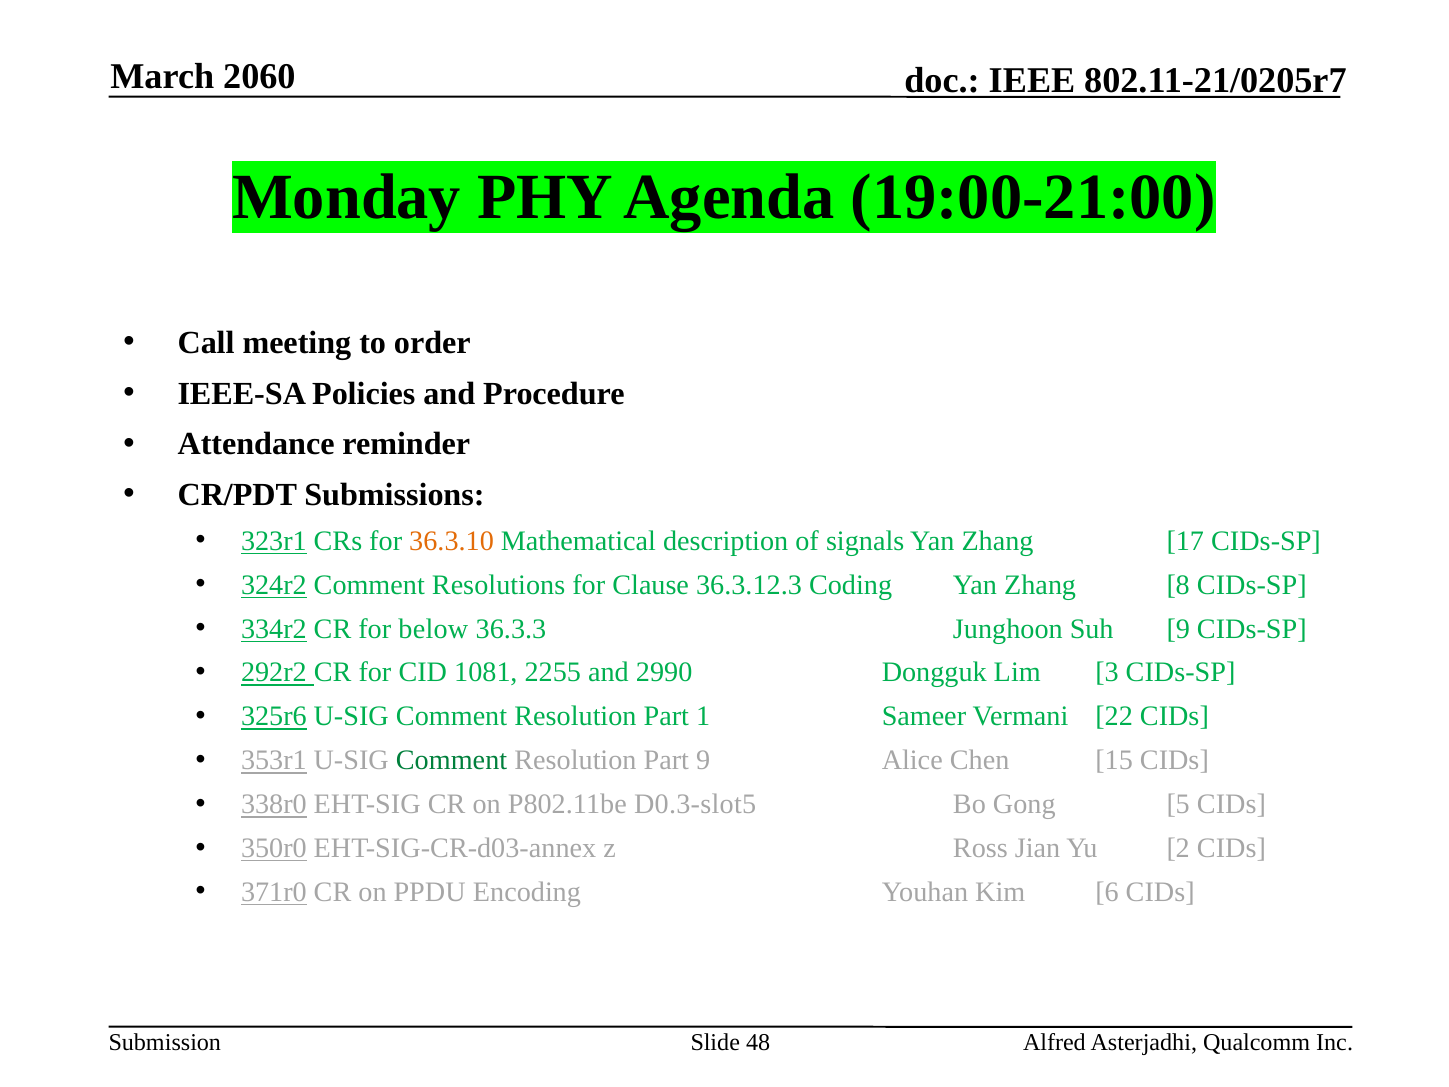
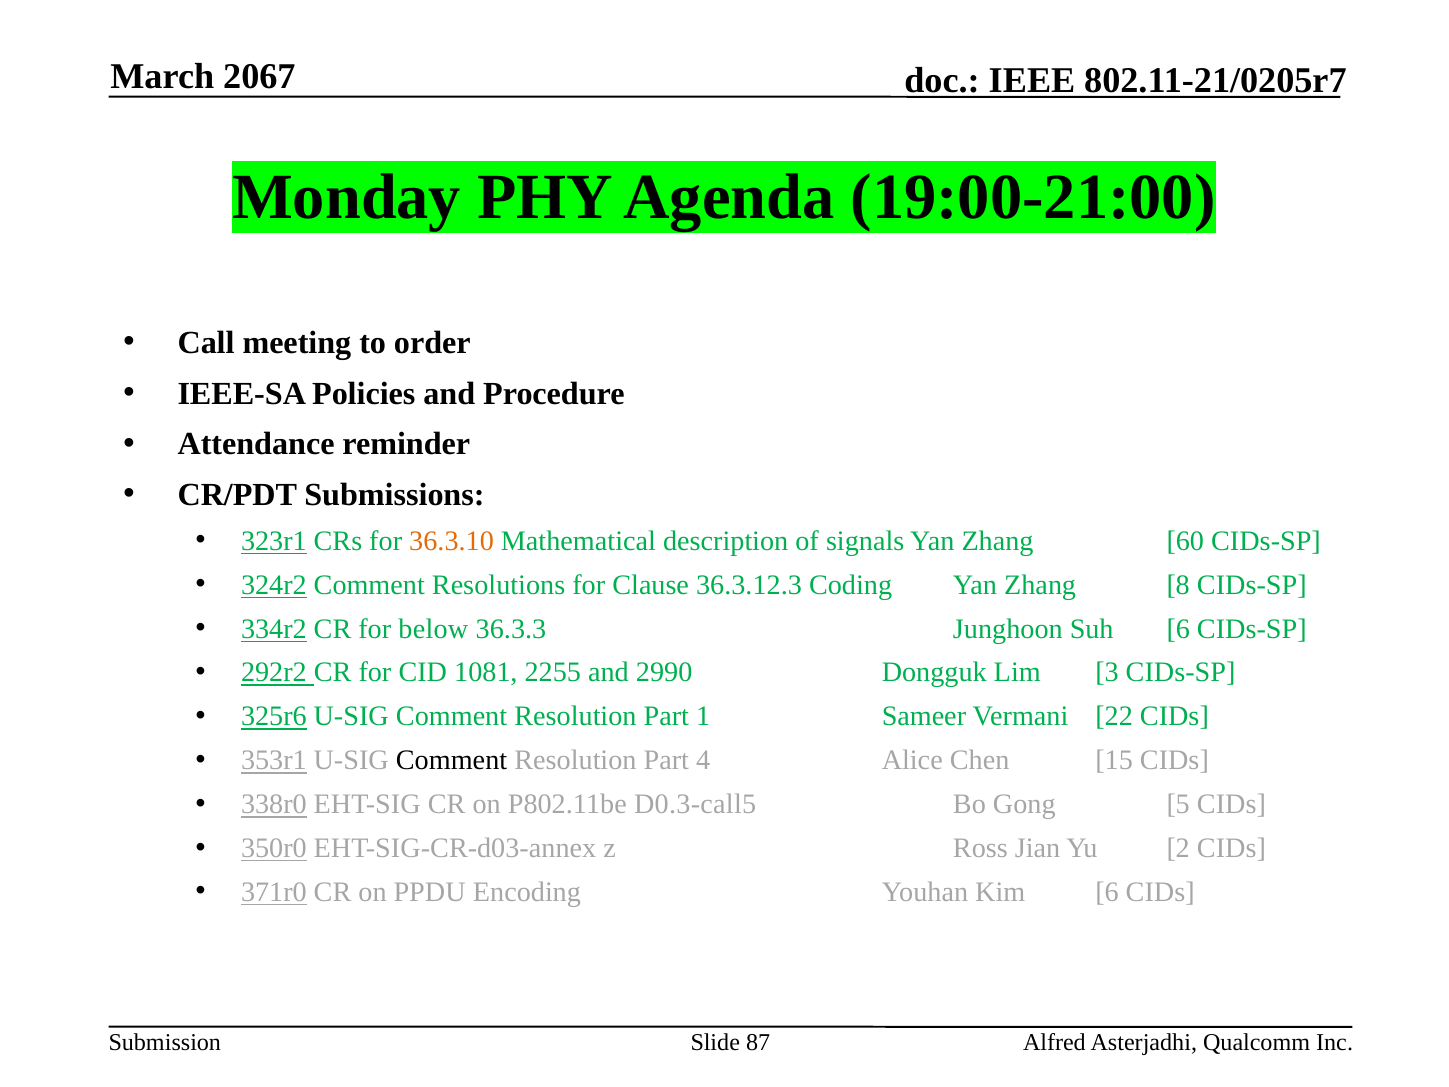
2060: 2060 -> 2067
17: 17 -> 60
Suh 9: 9 -> 6
Comment at (452, 760) colour: green -> black
Part 9: 9 -> 4
D0.3-slot5: D0.3-slot5 -> D0.3-call5
48: 48 -> 87
